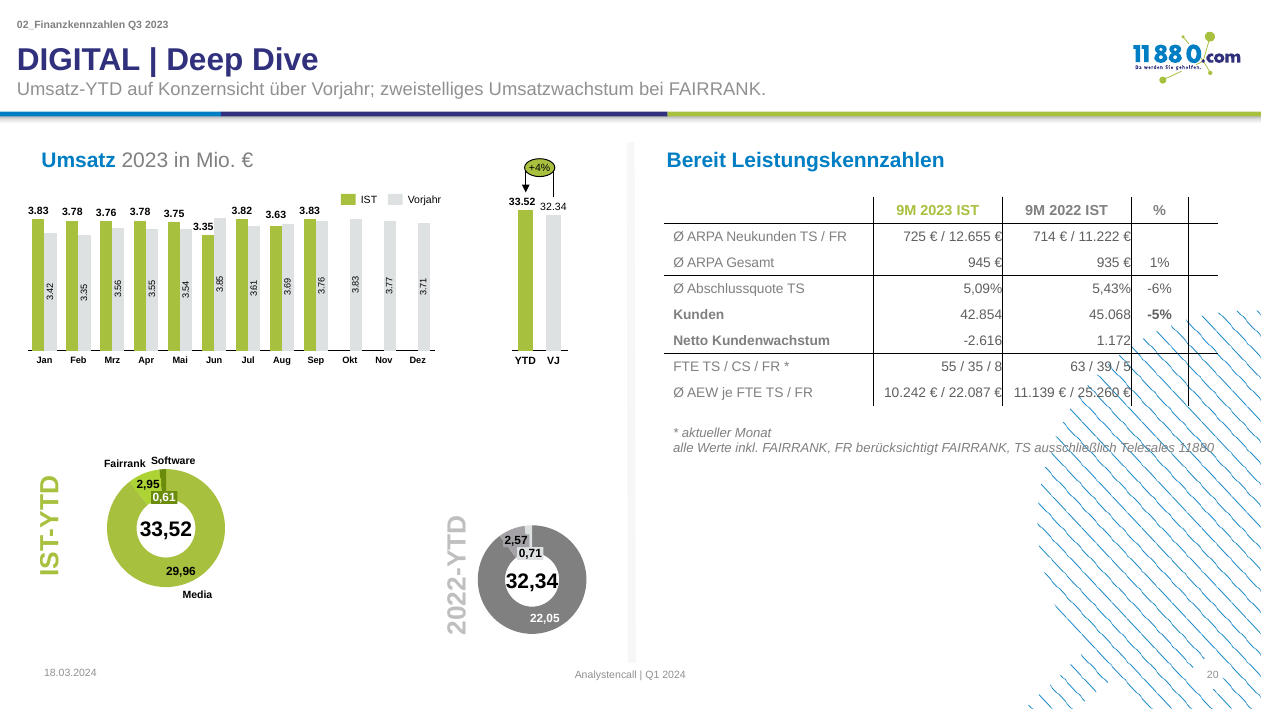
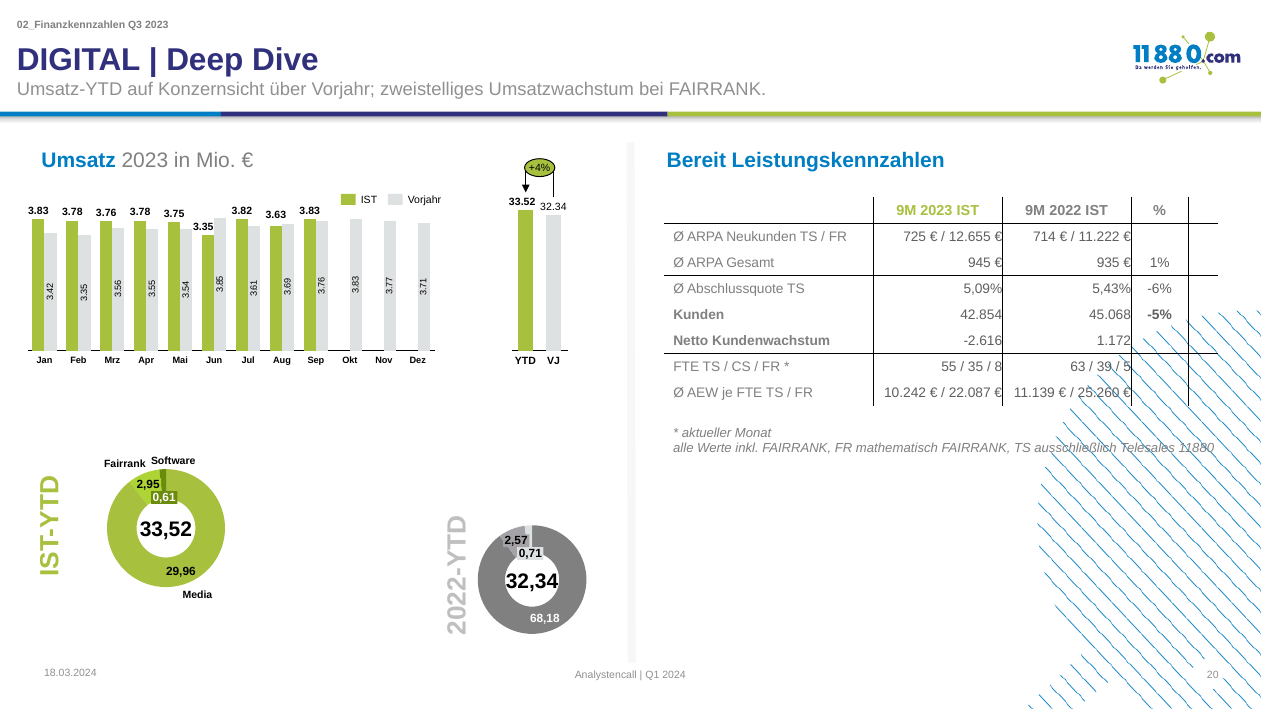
berücksichtigt: berücksichtigt -> mathematisch
22,05: 22,05 -> 68,18
